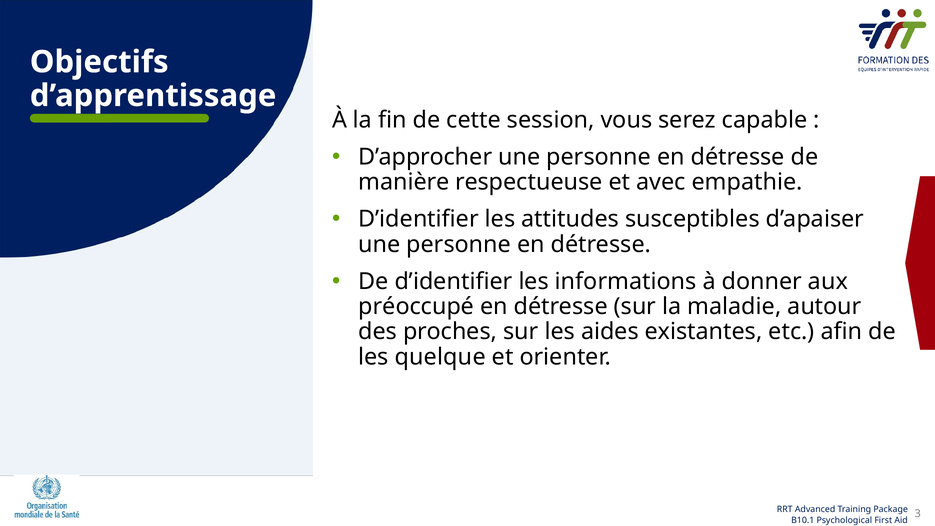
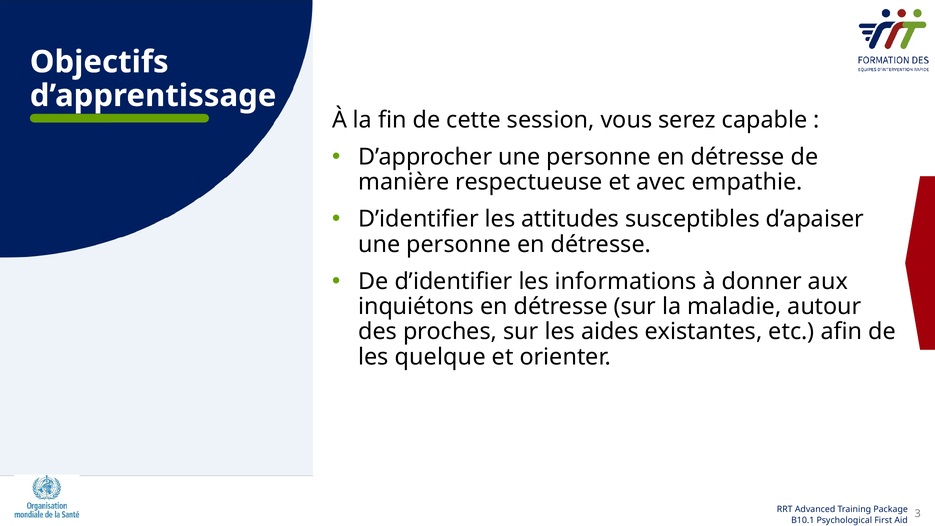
préoccupé: préoccupé -> inquiétons
